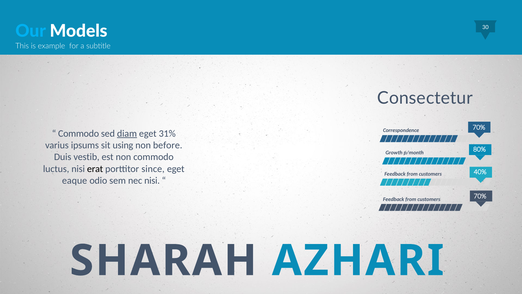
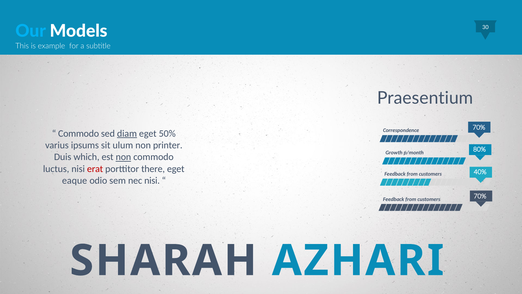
Consectetur: Consectetur -> Praesentium
31%: 31% -> 50%
using: using -> ulum
before: before -> printer
vestib: vestib -> which
non at (123, 157) underline: none -> present
erat colour: black -> red
since: since -> there
